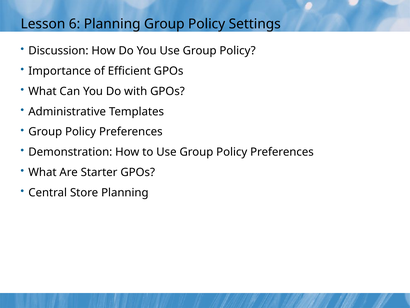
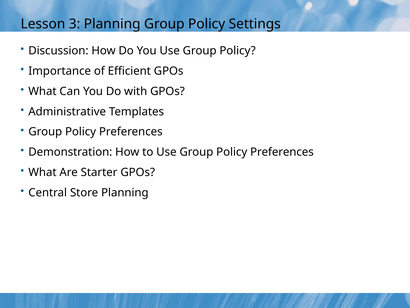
6: 6 -> 3
